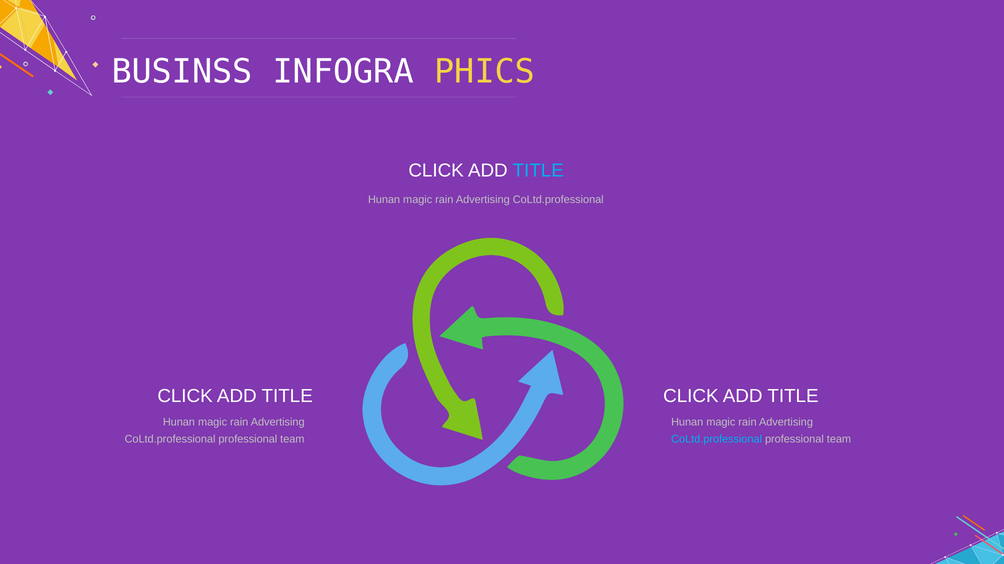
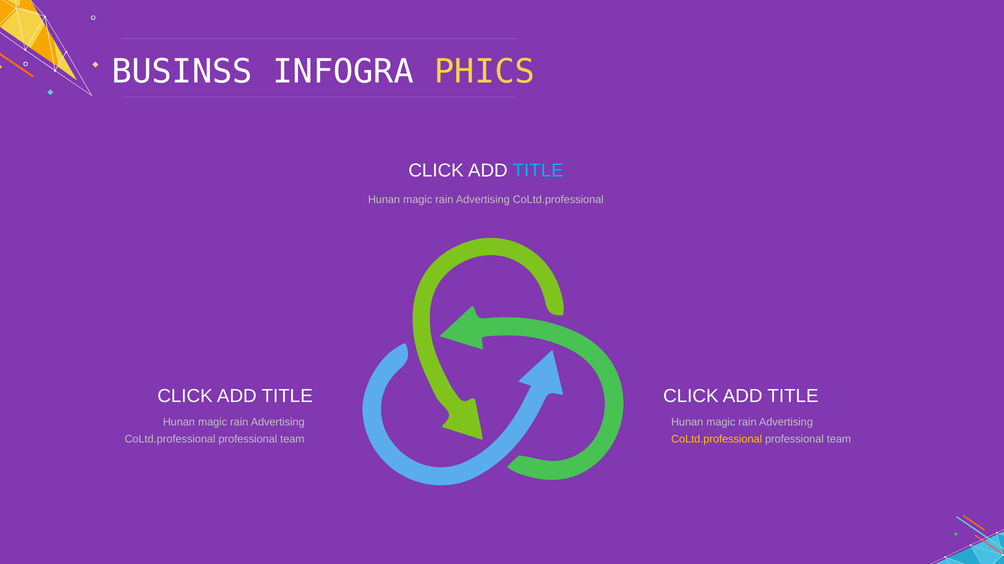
CoLtd.professional at (717, 440) colour: light blue -> yellow
